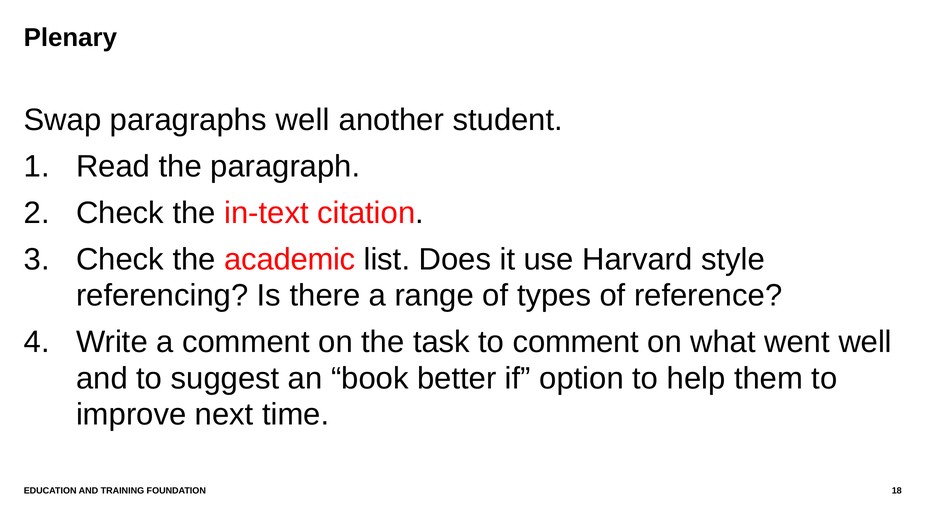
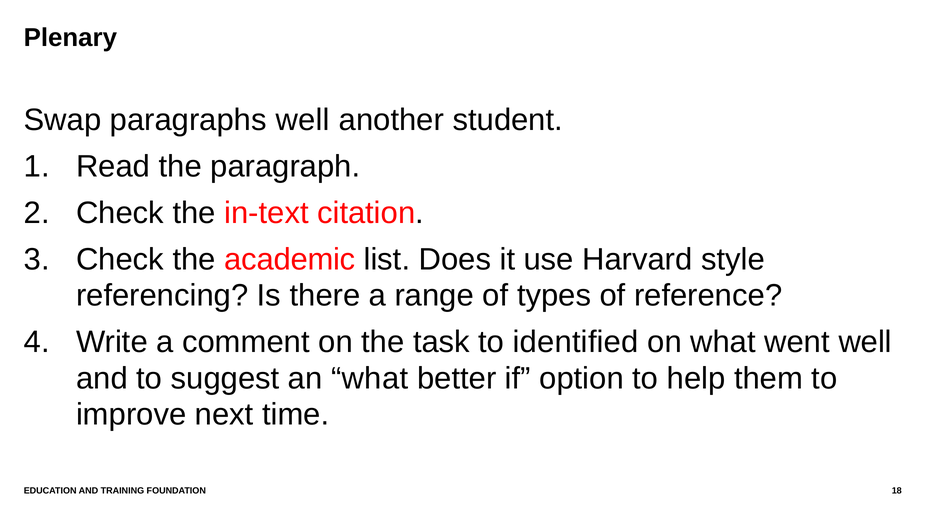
to comment: comment -> identified
an book: book -> what
